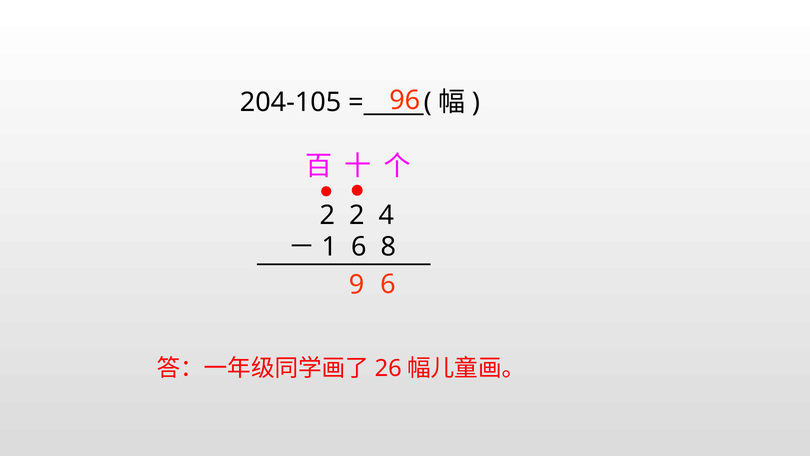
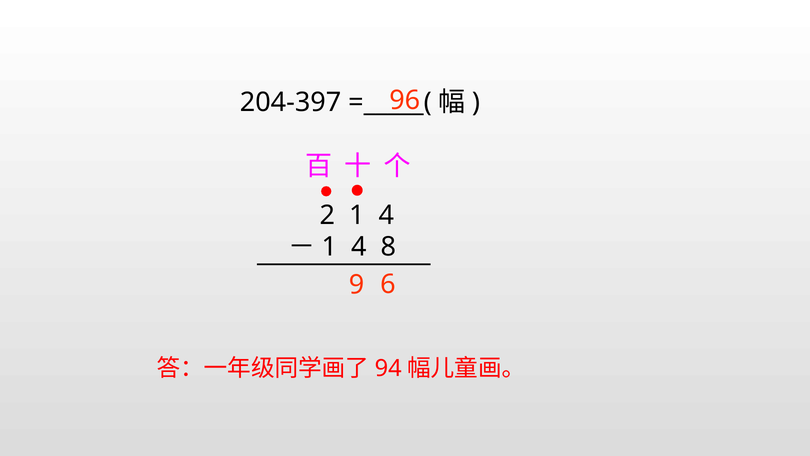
204-105: 204-105 -> 204-397
2 2: 2 -> 1
6 at (359, 247): 6 -> 4
26: 26 -> 94
